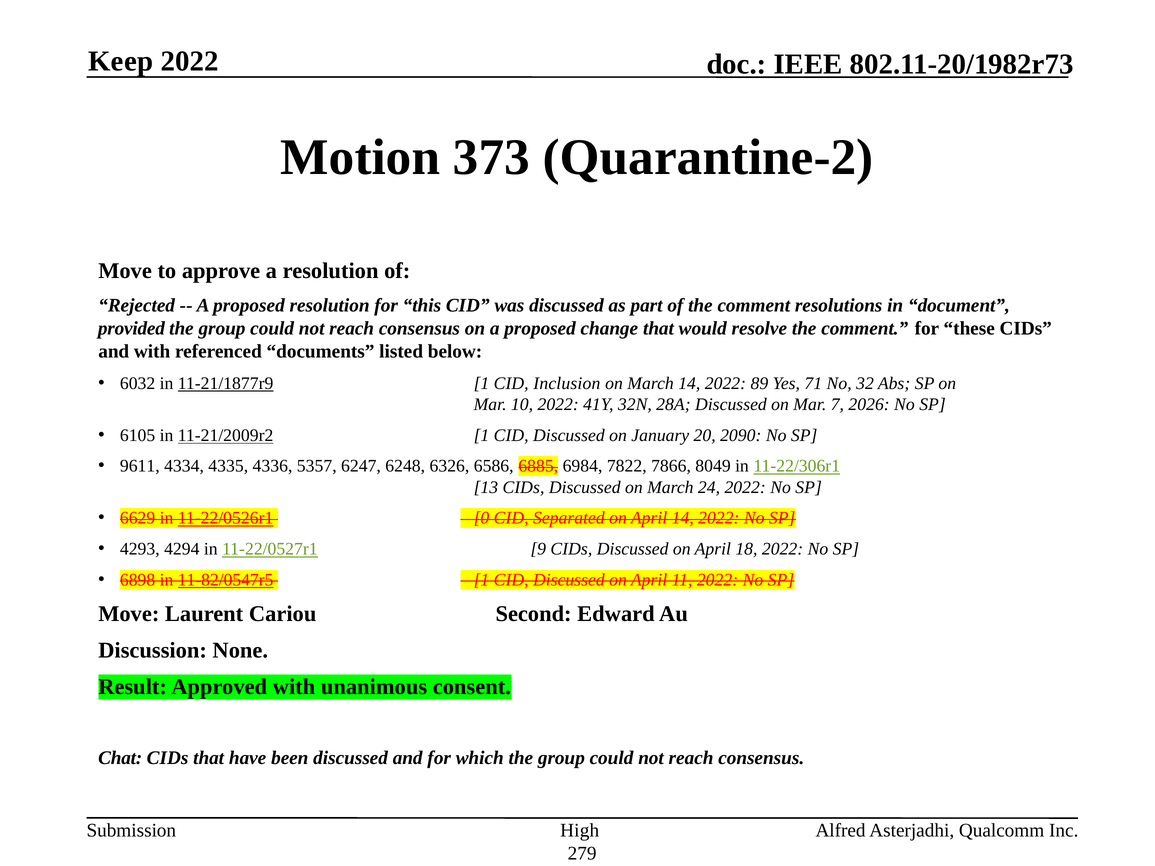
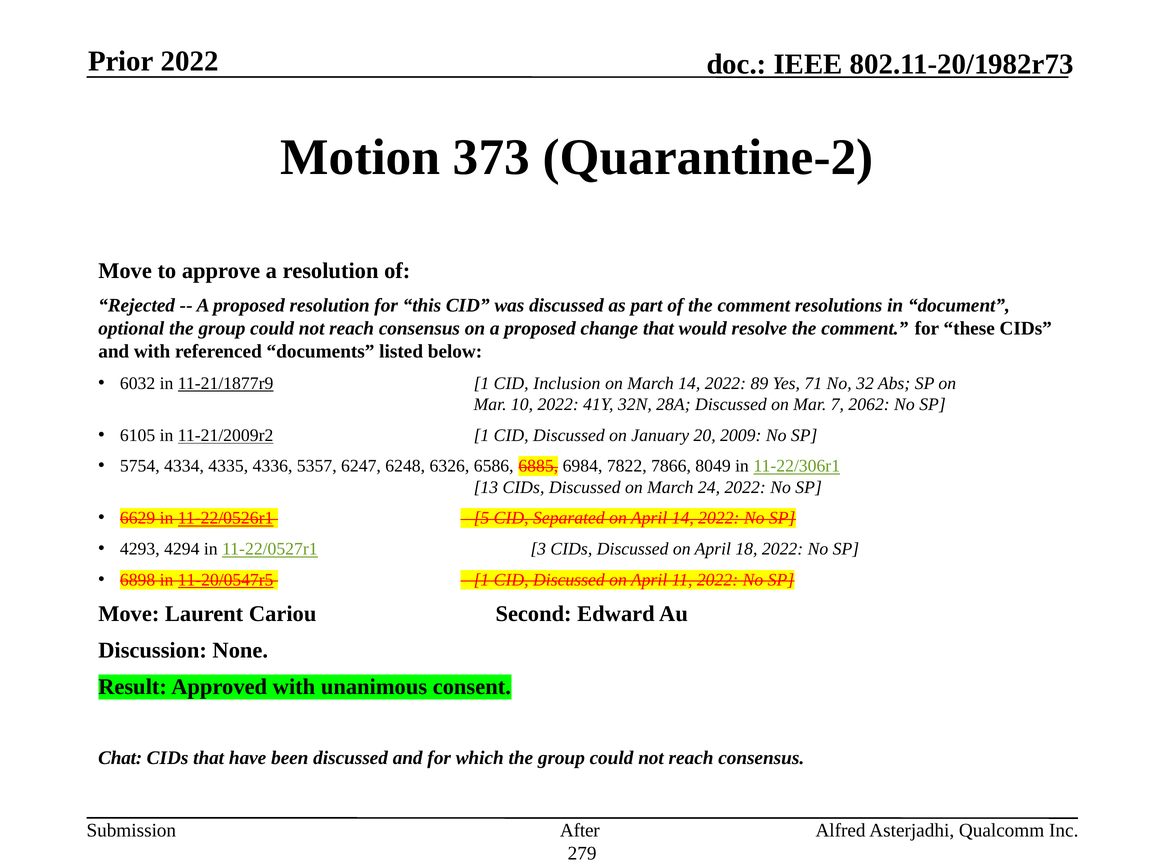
Keep: Keep -> Prior
provided: provided -> optional
2026: 2026 -> 2062
2090: 2090 -> 2009
9611: 9611 -> 5754
0: 0 -> 5
9: 9 -> 3
11-82/0547r5: 11-82/0547r5 -> 11-20/0547r5
High: High -> After
